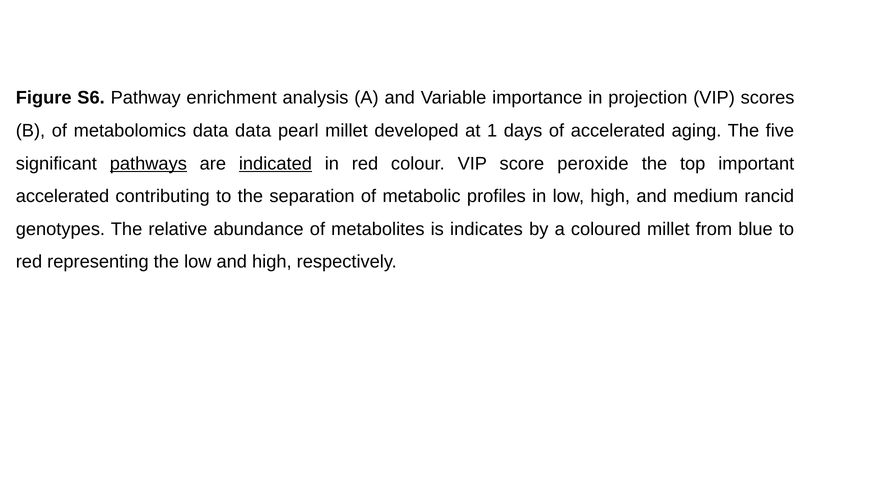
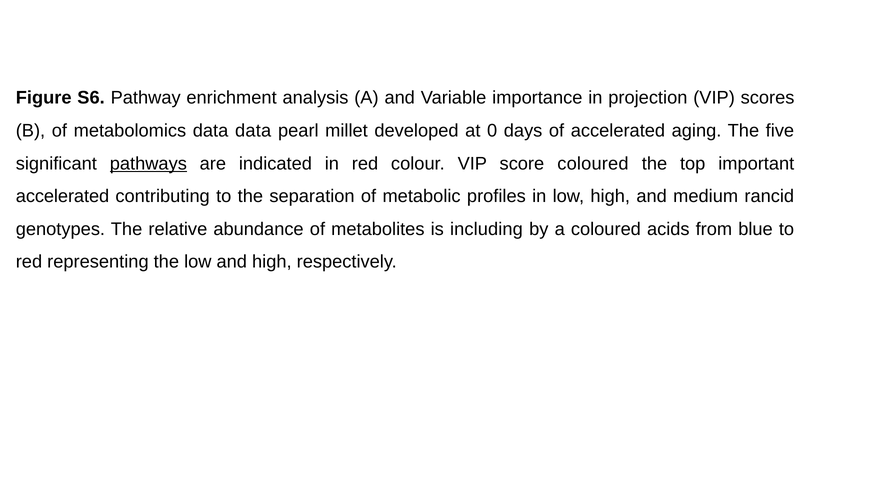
1: 1 -> 0
indicated underline: present -> none
score peroxide: peroxide -> coloured
indicates: indicates -> including
coloured millet: millet -> acids
